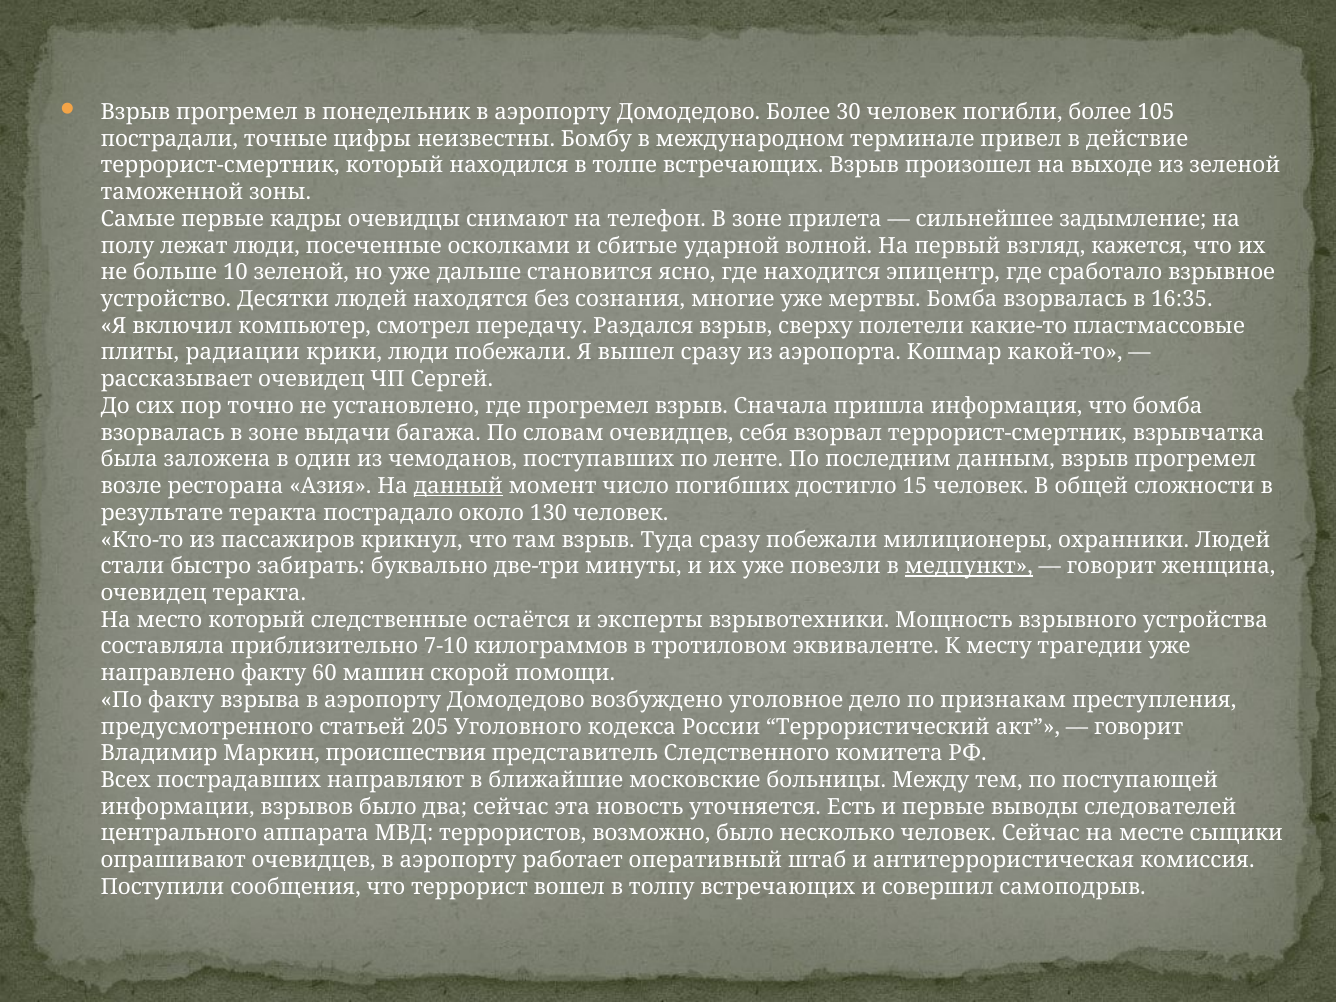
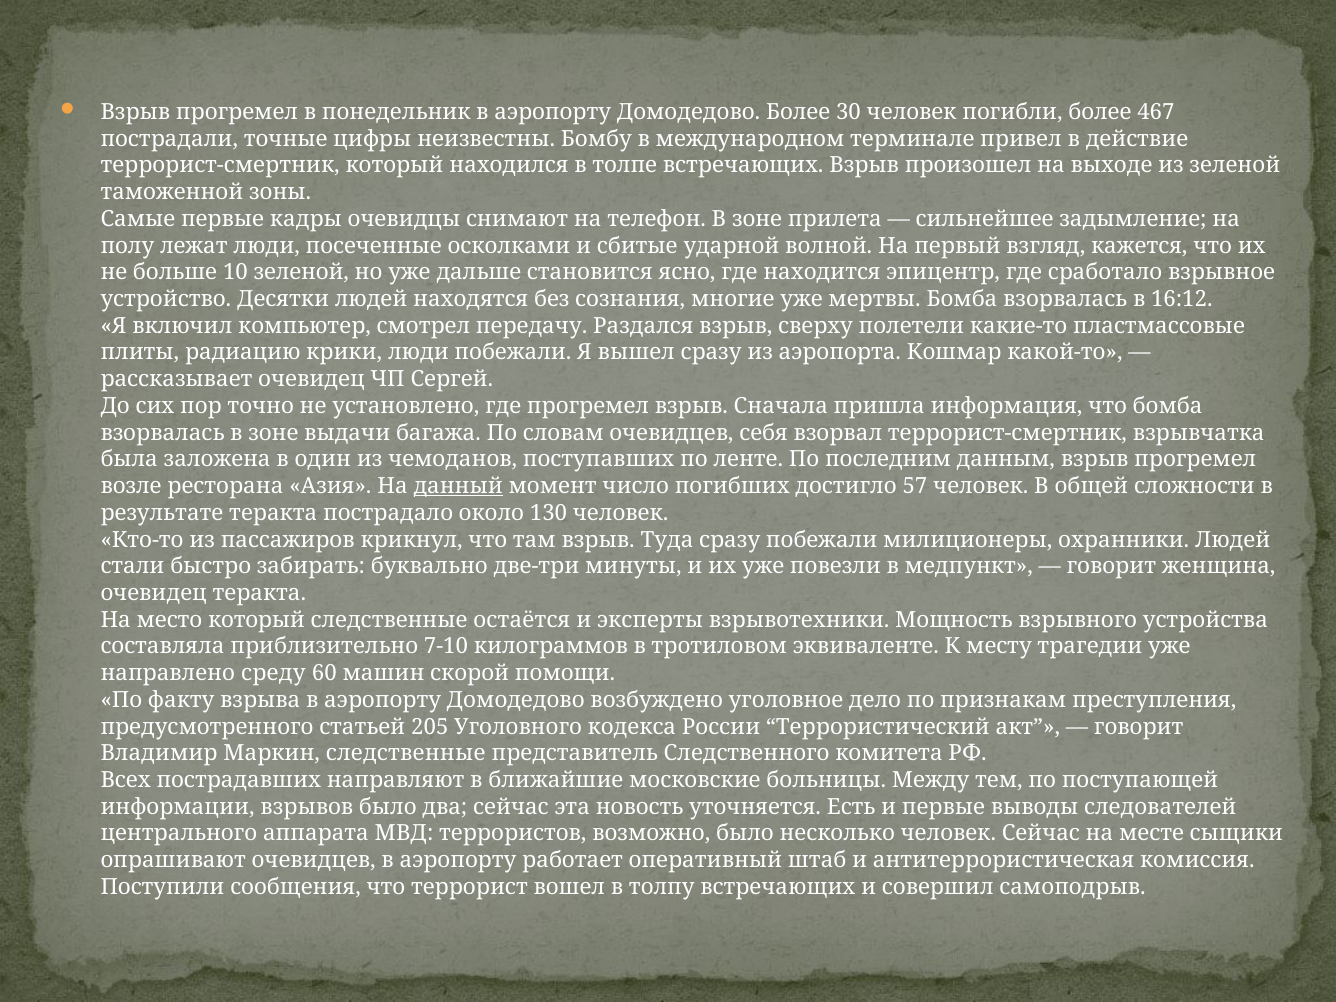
105: 105 -> 467
16:35: 16:35 -> 16:12
радиации: радиации -> радиацию
15: 15 -> 57
медпункт underline: present -> none
направлено факту: факту -> среду
Маркин происшествия: происшествия -> следственные
